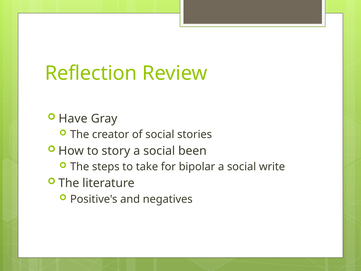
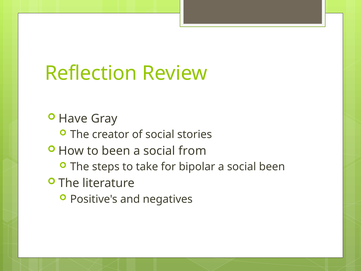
to story: story -> been
been: been -> from
social write: write -> been
